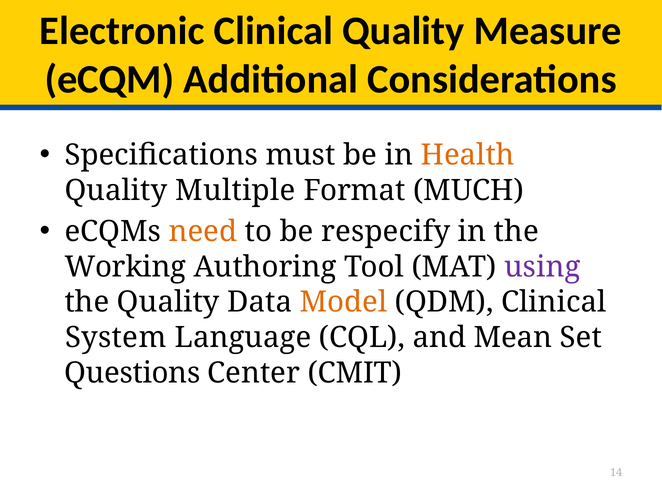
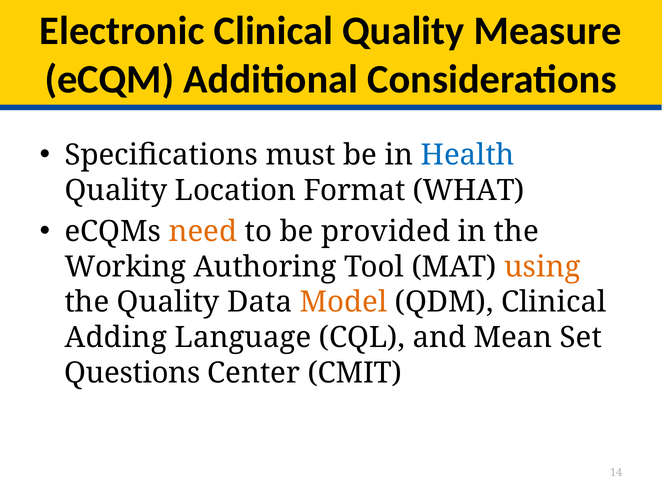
Health colour: orange -> blue
Multiple: Multiple -> Location
MUCH: MUCH -> WHAT
respecify: respecify -> provided
using colour: purple -> orange
System: System -> Adding
